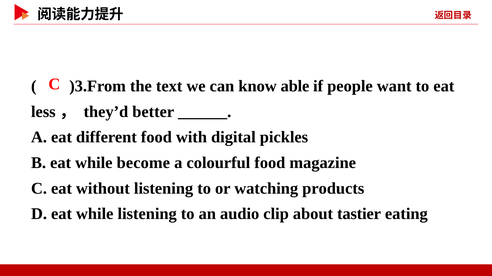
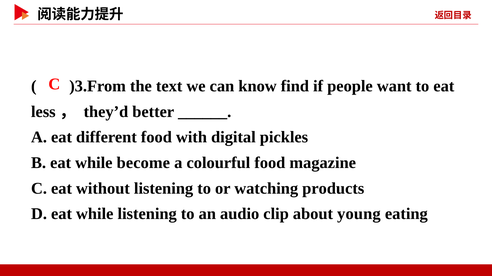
able: able -> find
tastier: tastier -> young
